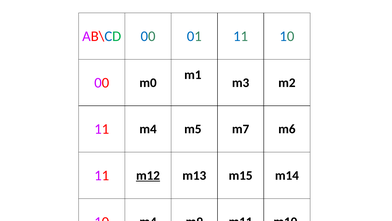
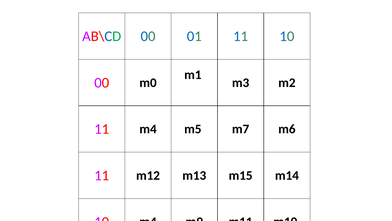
m12 underline: present -> none
